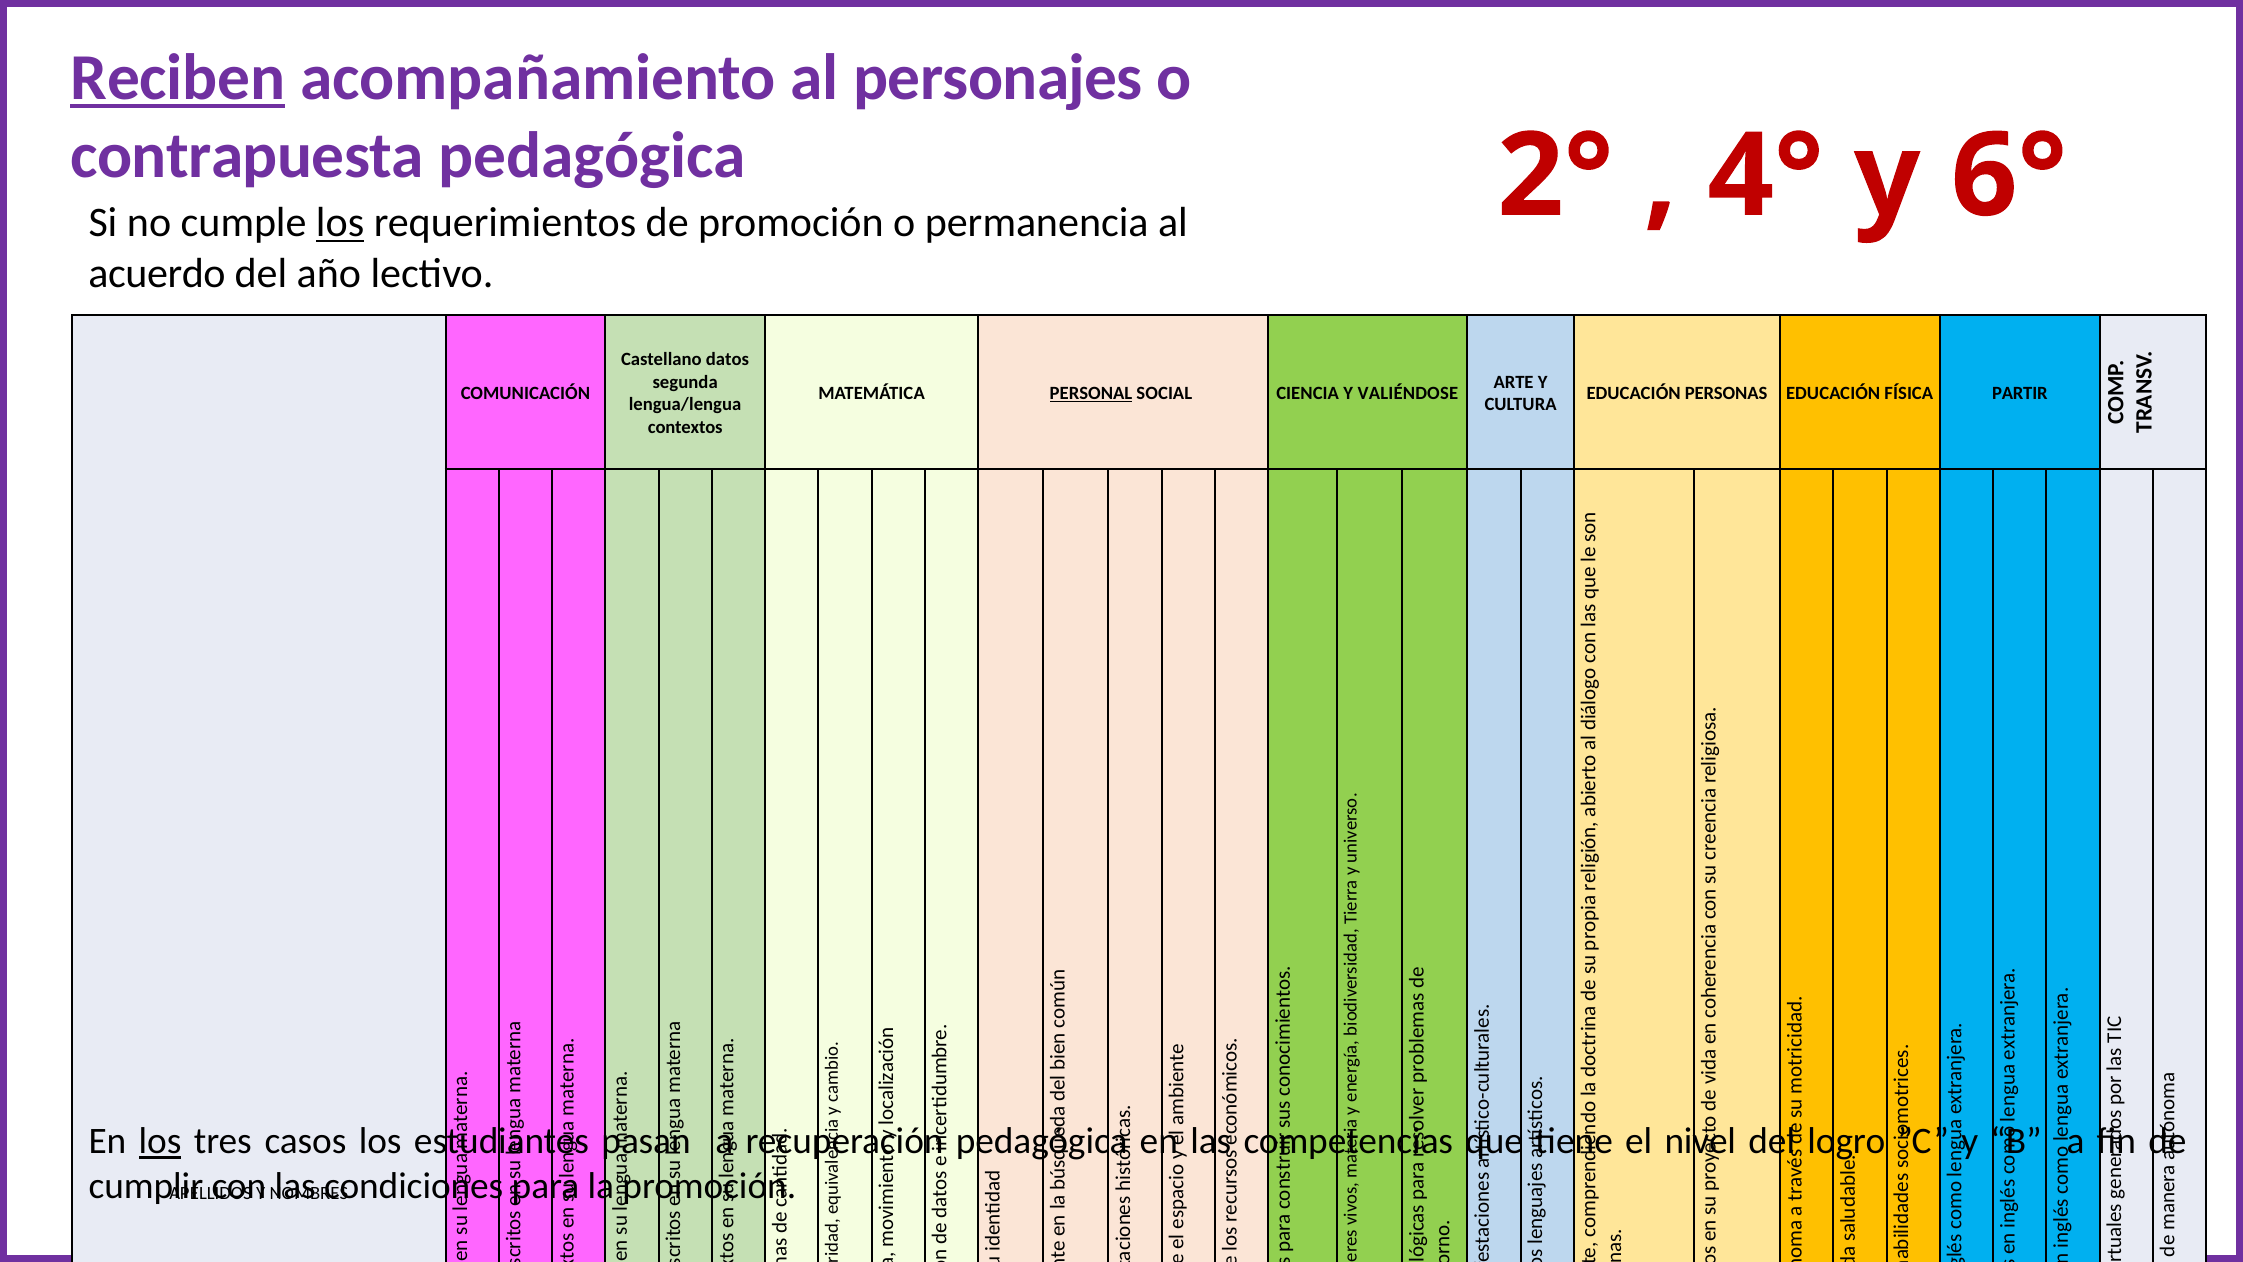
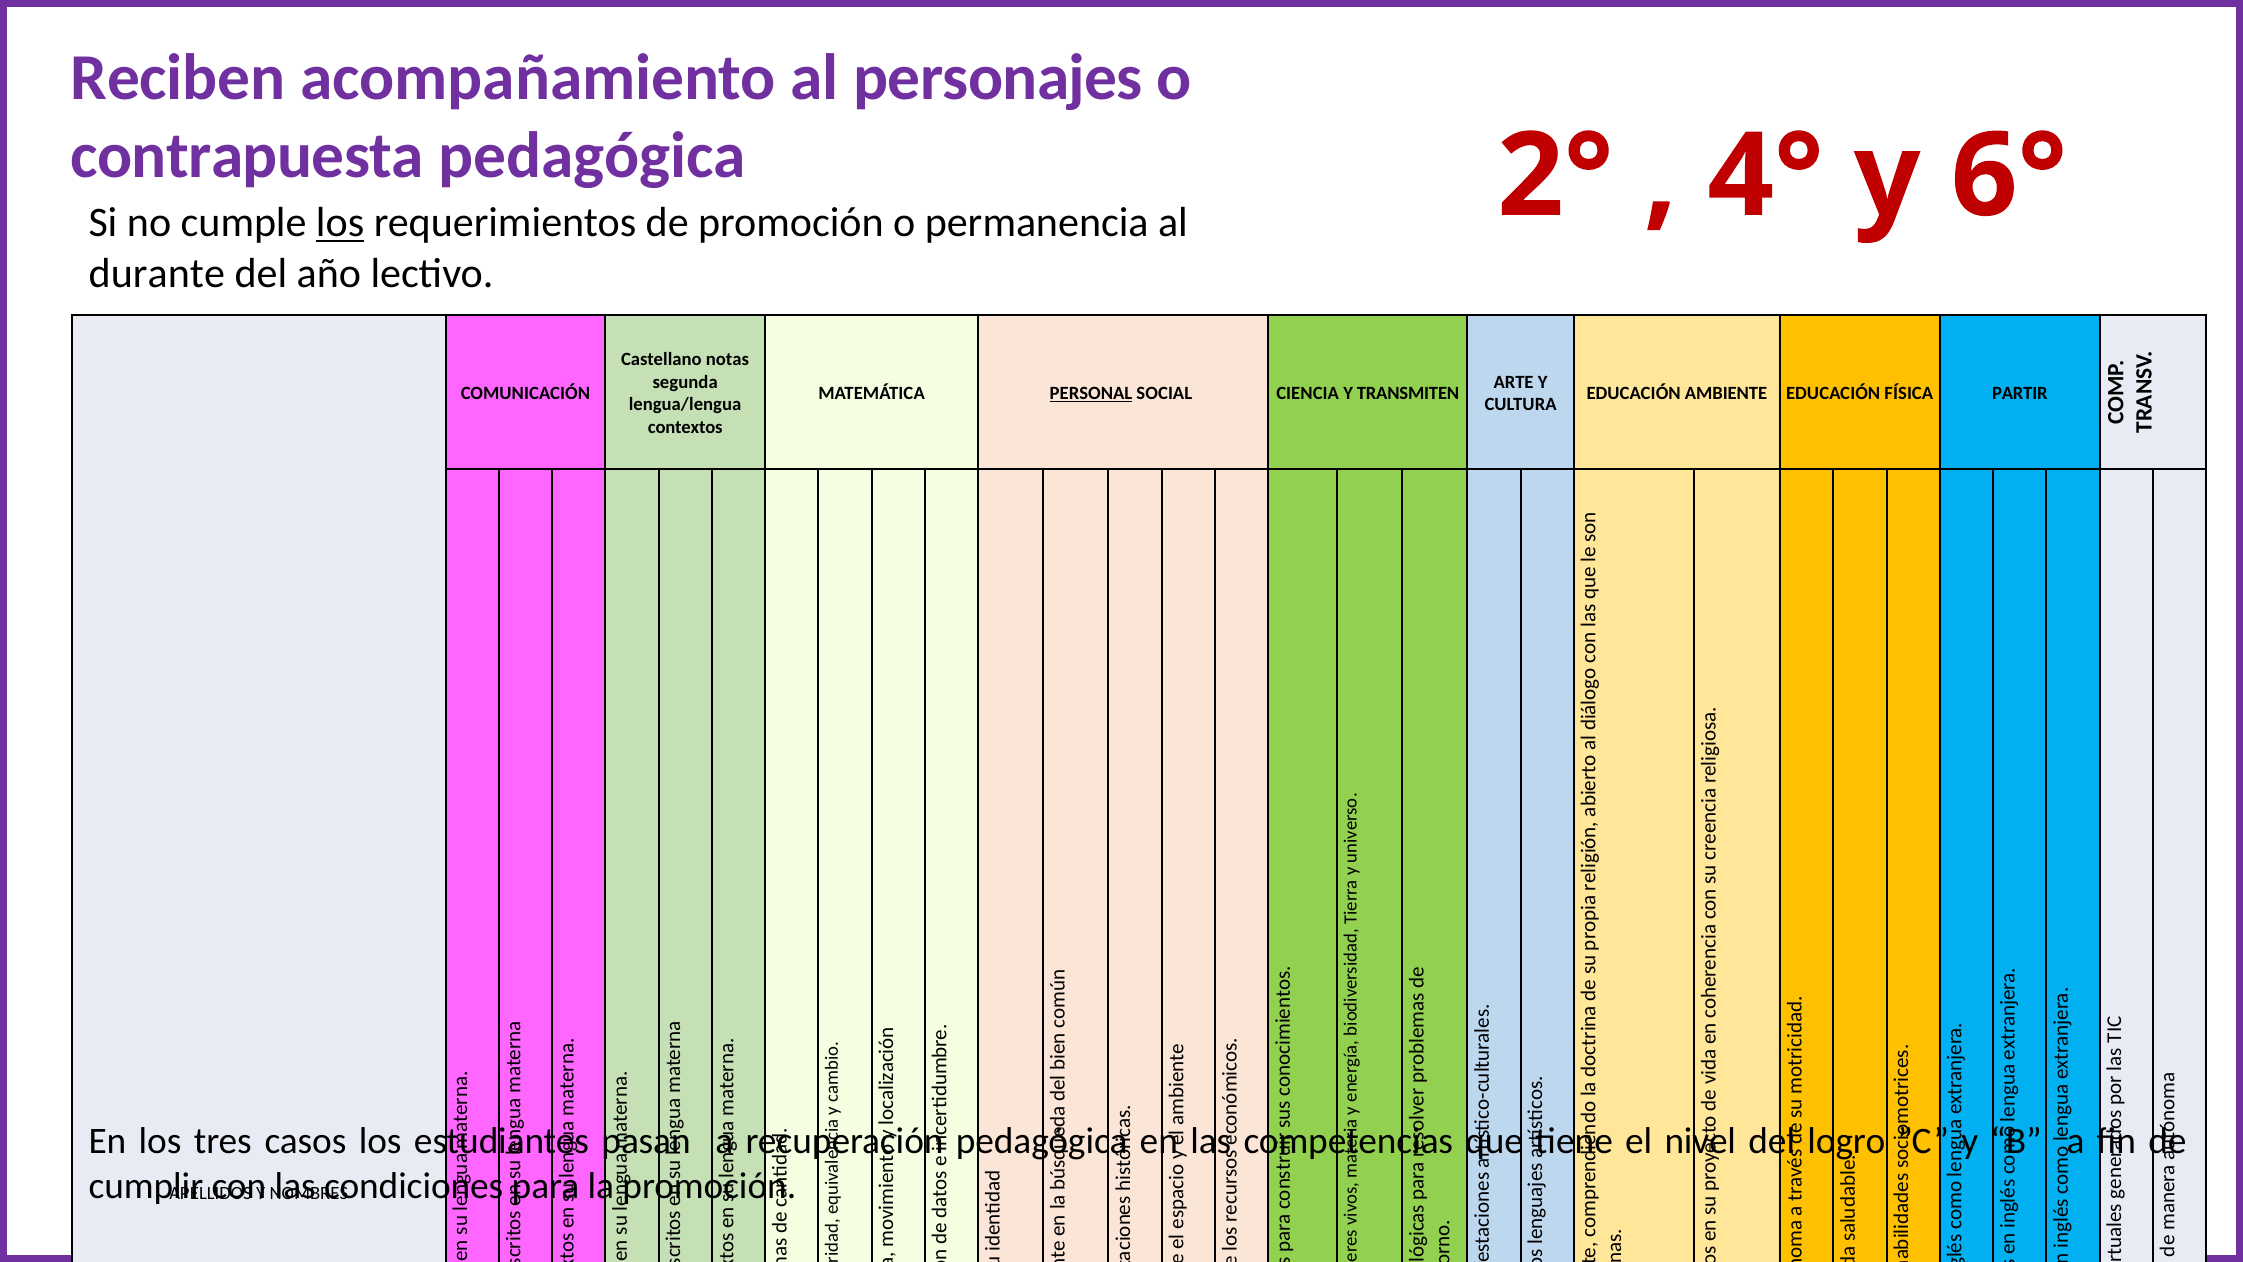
Reciben underline: present -> none
acuerdo: acuerdo -> durante
datos: datos -> notas
VALIÉNDOSE: VALIÉNDOSE -> TRANSMITEN
PERSONAS: PERSONAS -> AMBIENTE
los at (160, 1141) underline: present -> none
